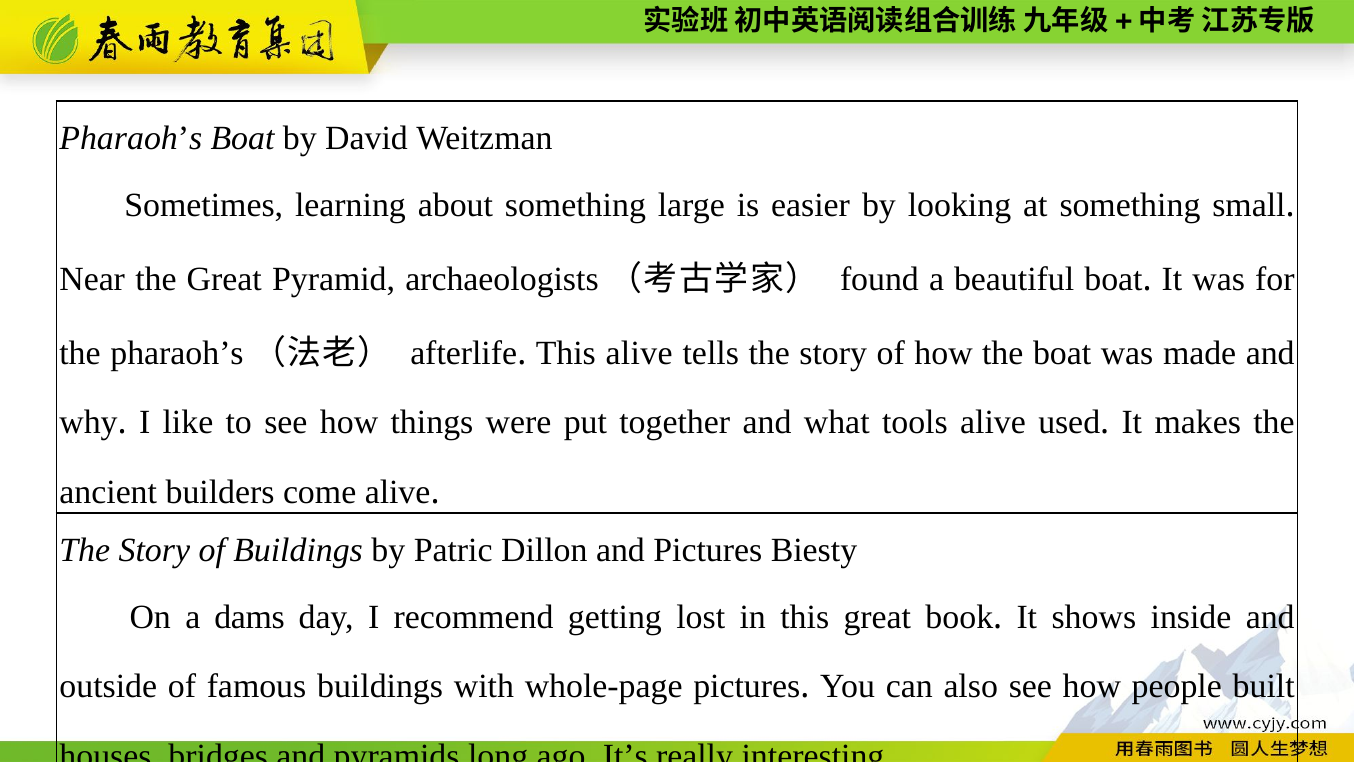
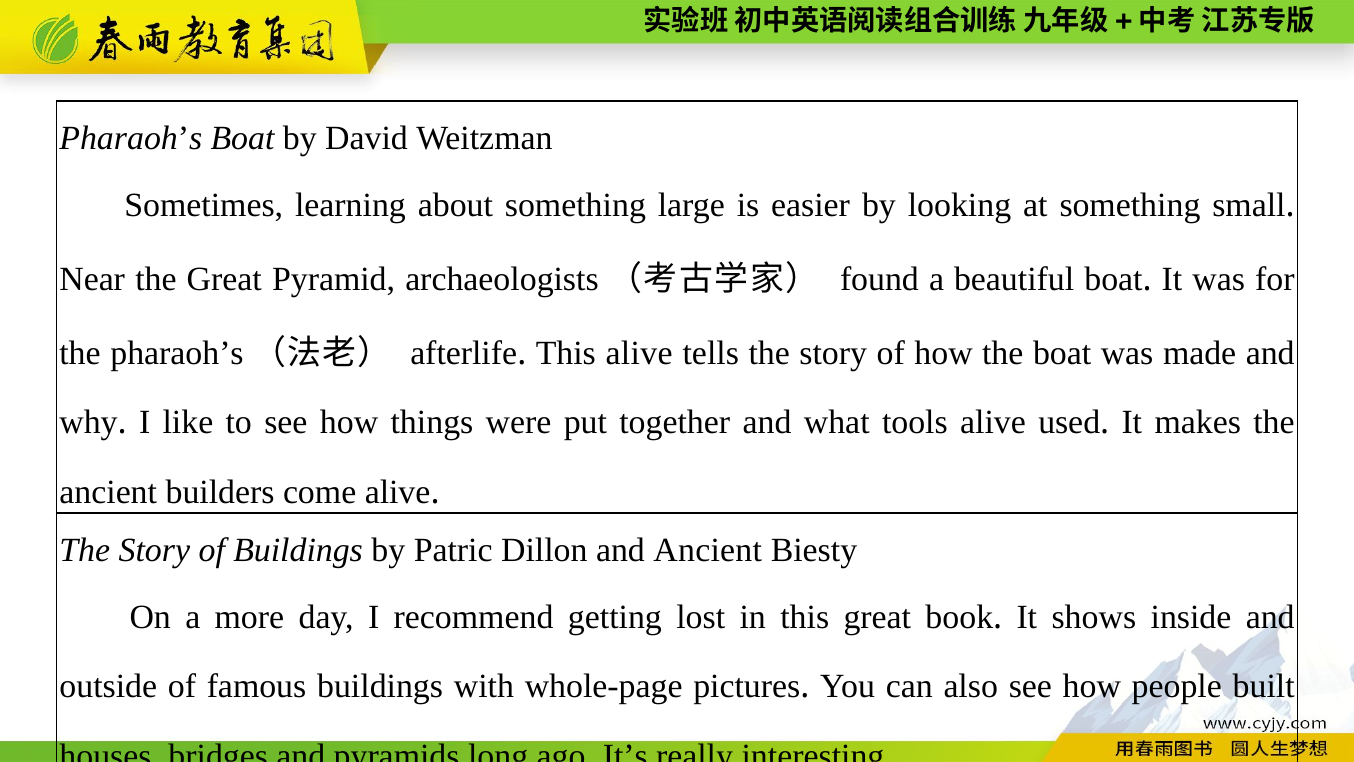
and Pictures: Pictures -> Ancient
dams: dams -> more
